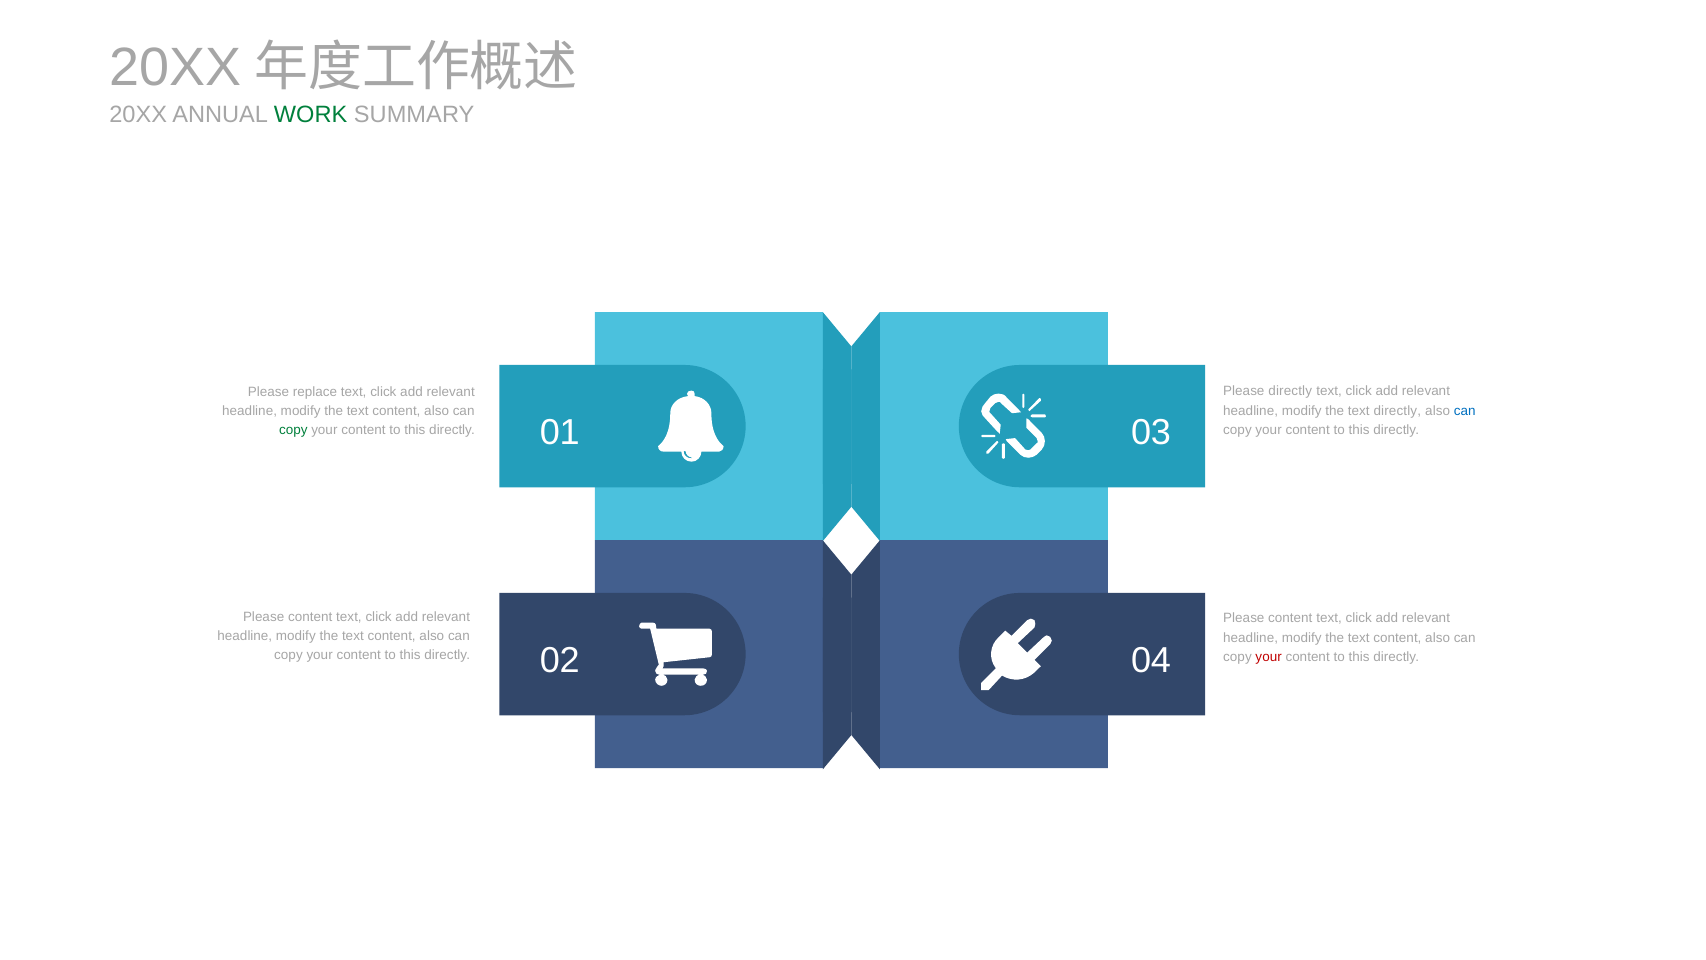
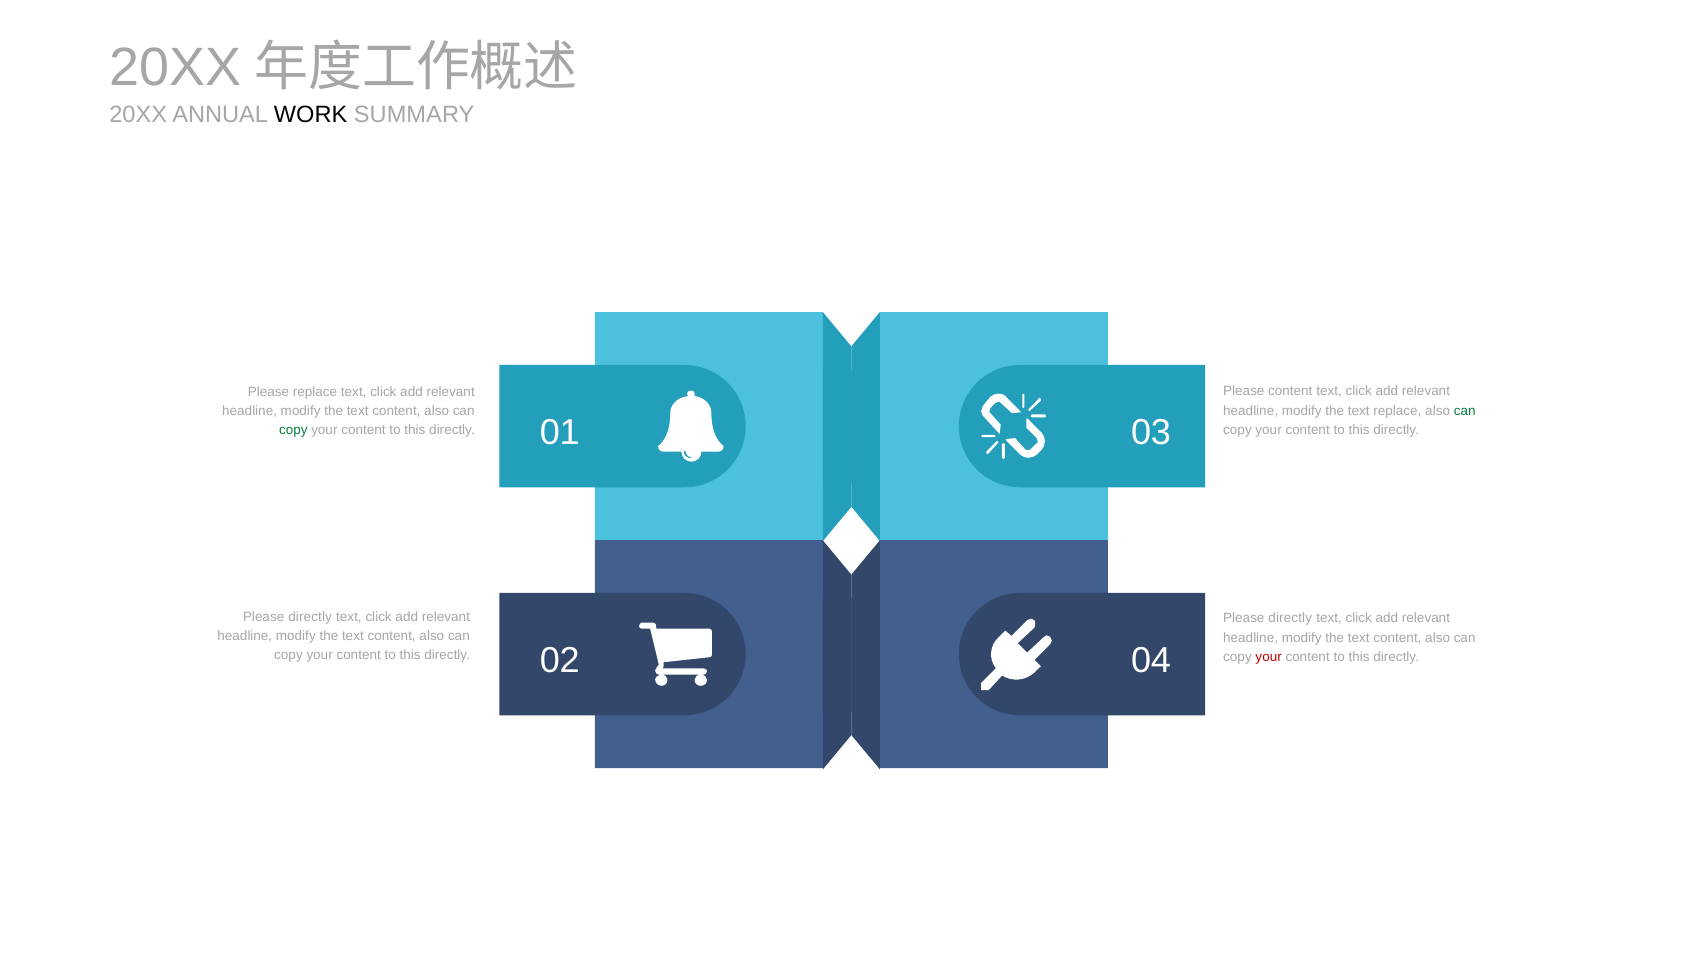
WORK colour: green -> black
Please directly: directly -> content
text directly: directly -> replace
can at (1465, 410) colour: blue -> green
content at (310, 617): content -> directly
content at (1290, 618): content -> directly
